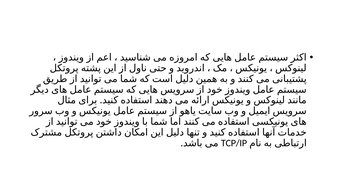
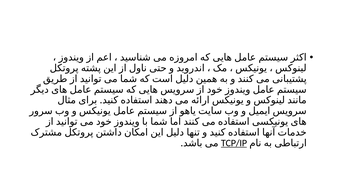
TCP/IP underline: none -> present
